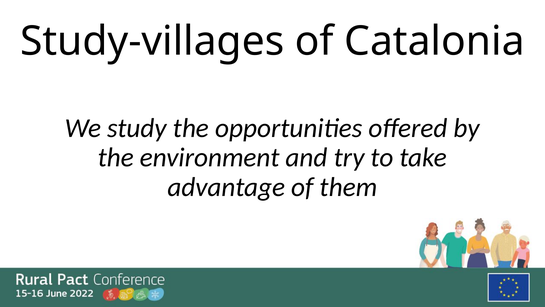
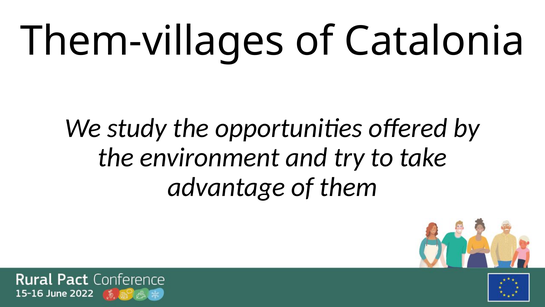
Study-villages: Study-villages -> Them-villages
